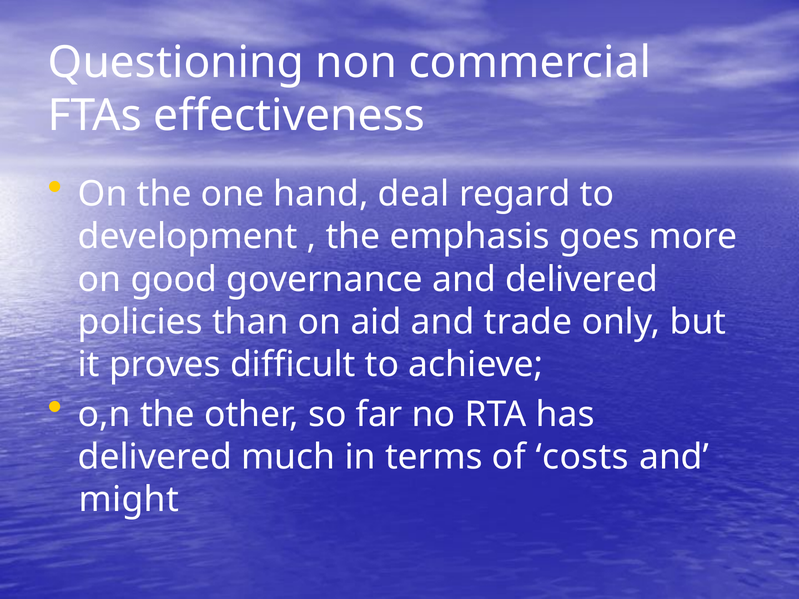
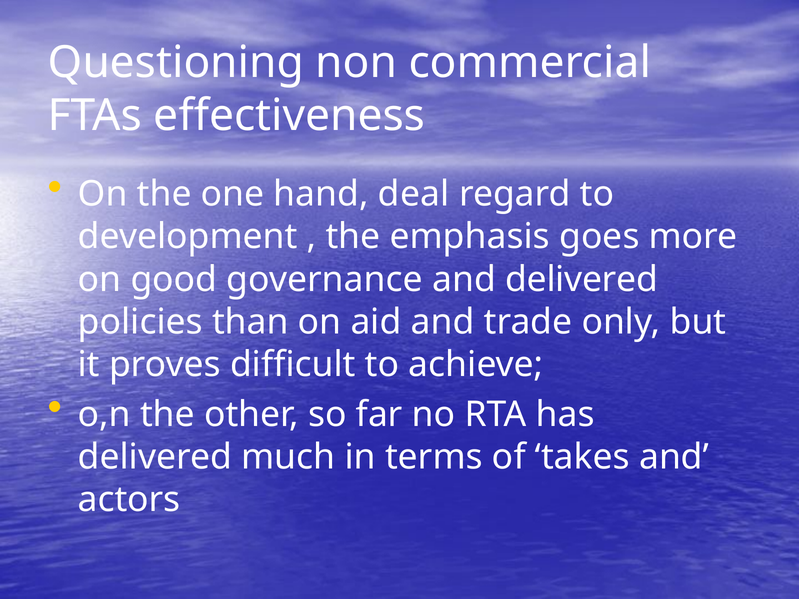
costs: costs -> takes
might: might -> actors
